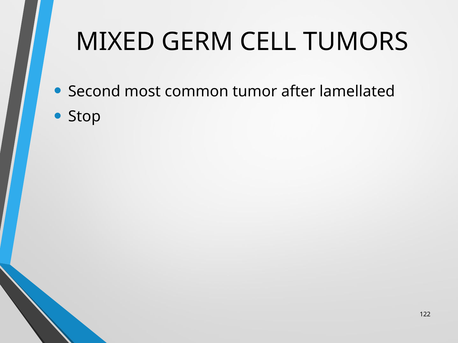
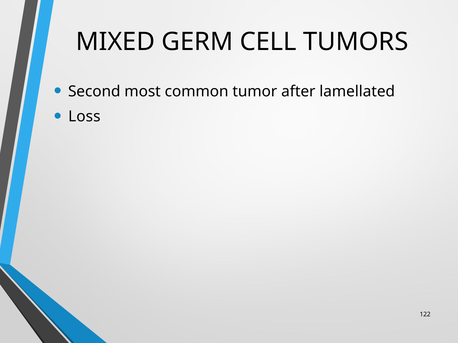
Stop: Stop -> Loss
